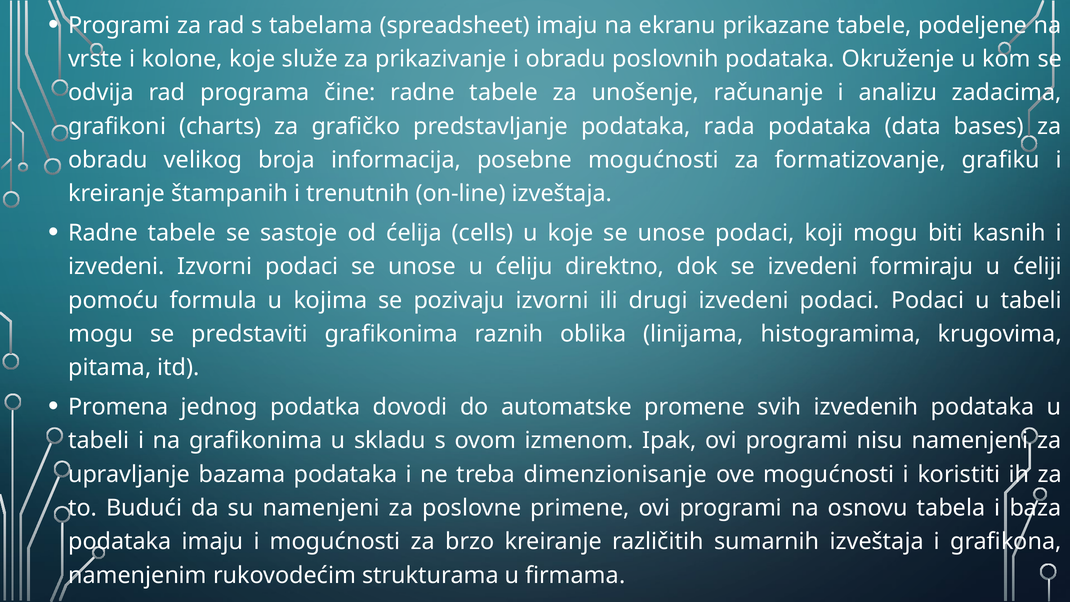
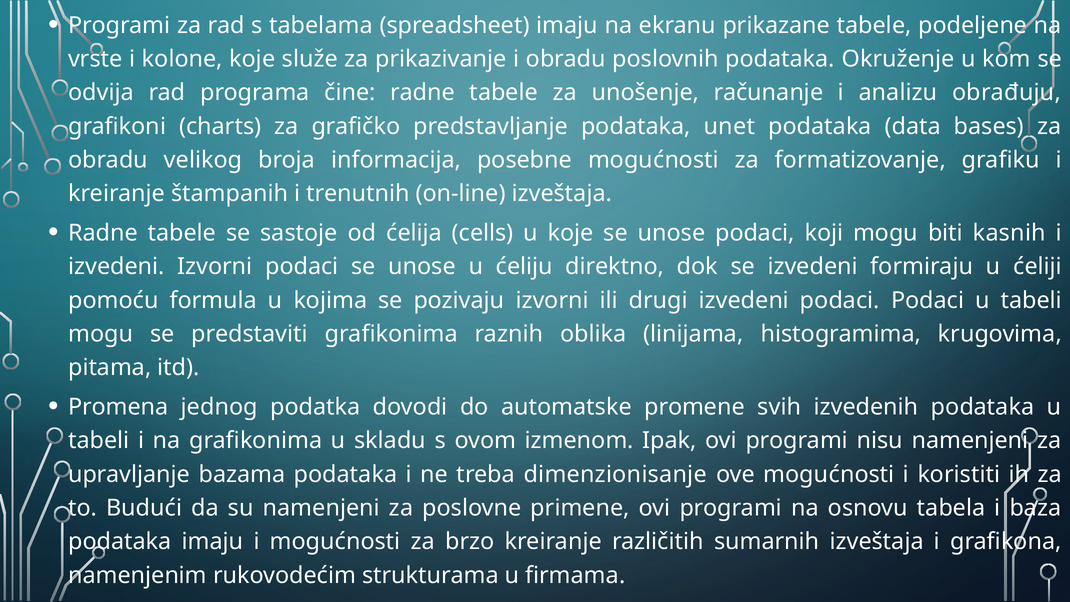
zadacima: zadacima -> obrađuju
rada: rada -> unet
